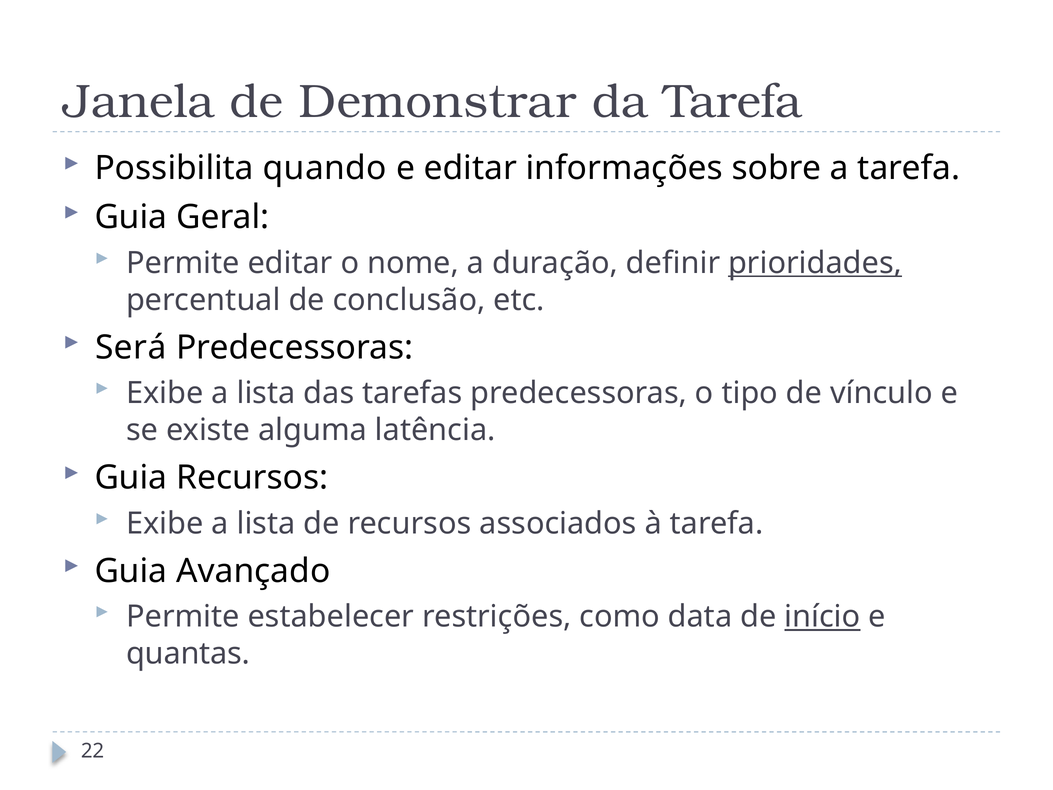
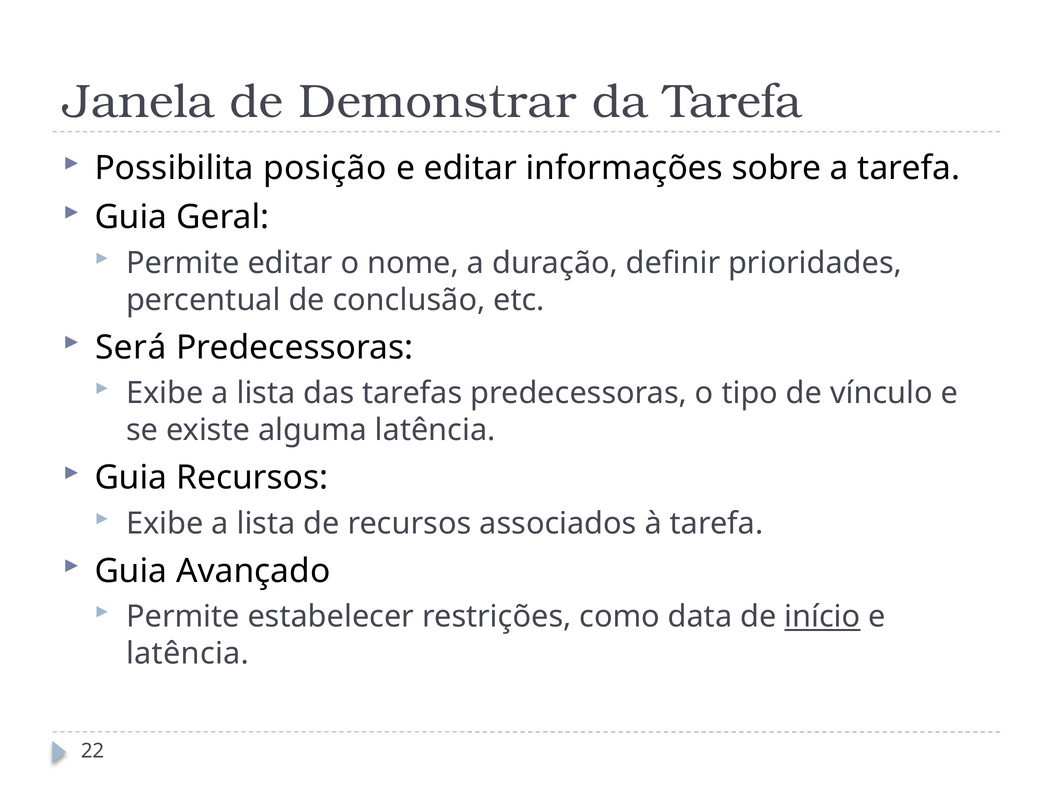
quando: quando -> posição
prioridades underline: present -> none
quantas at (188, 653): quantas -> latência
